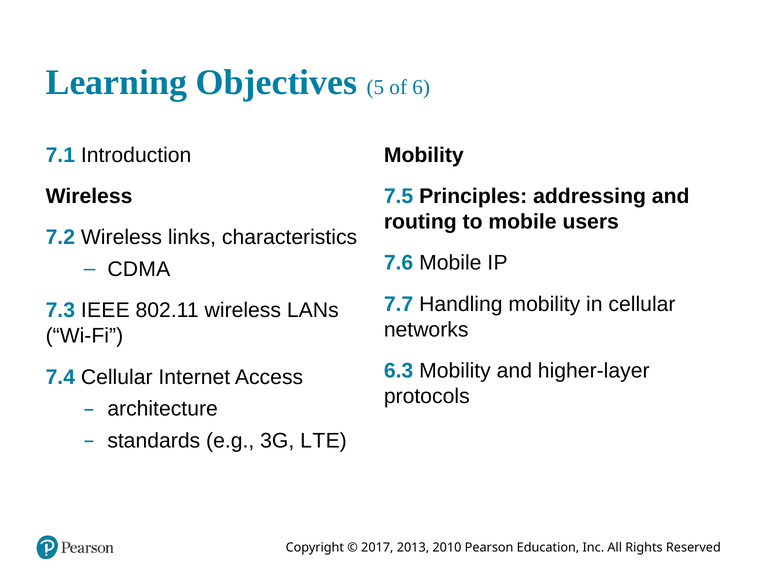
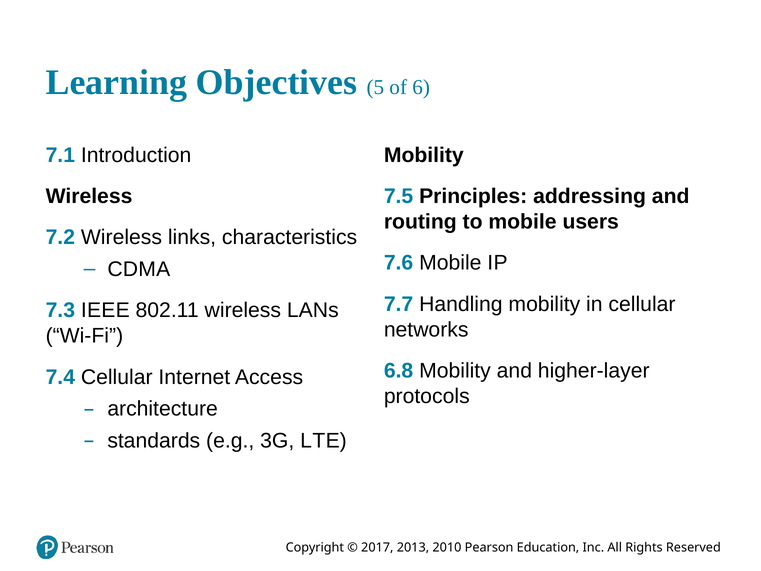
6.3: 6.3 -> 6.8
